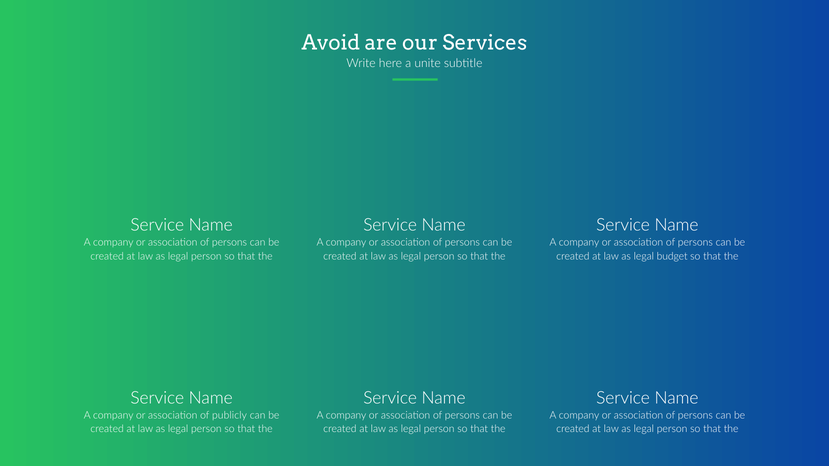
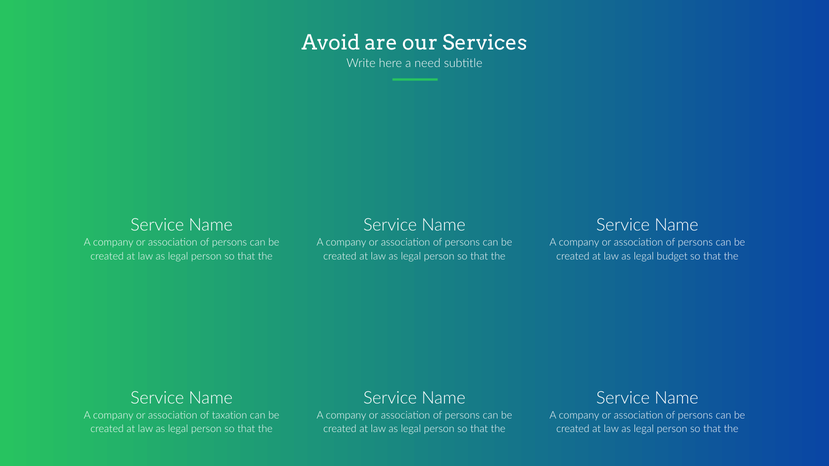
unite: unite -> need
publicly: publicly -> taxation
